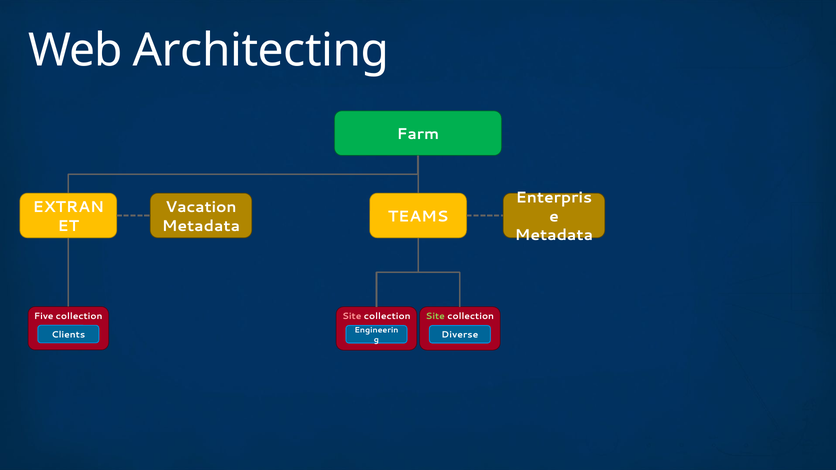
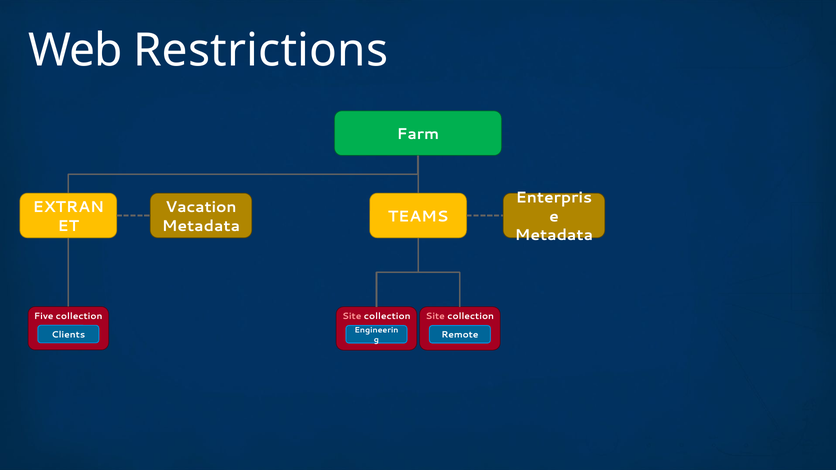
Architecting: Architecting -> Restrictions
Site at (435, 317) colour: light green -> pink
Diverse: Diverse -> Remote
